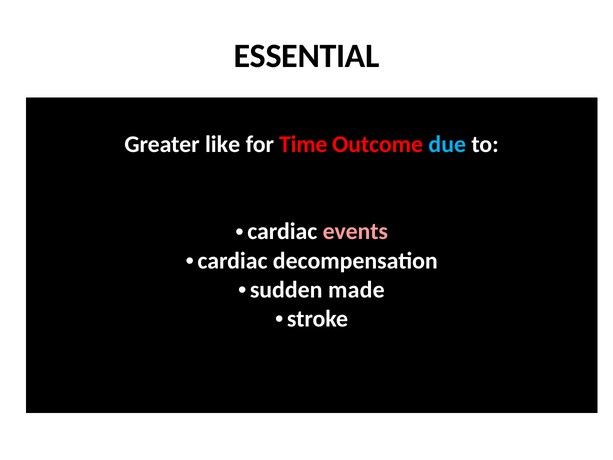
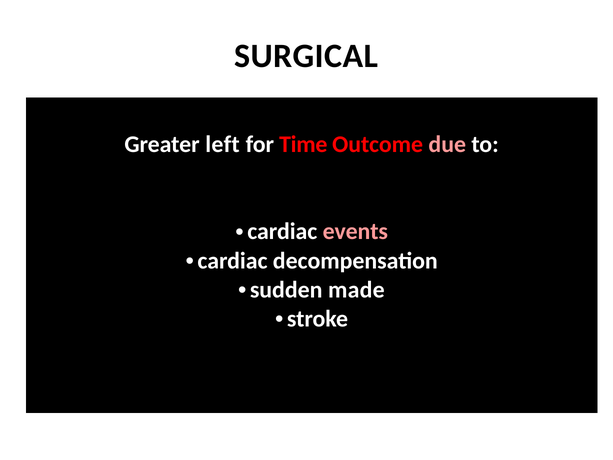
ESSENTIAL: ESSENTIAL -> SURGICAL
like: like -> left
due colour: light blue -> pink
